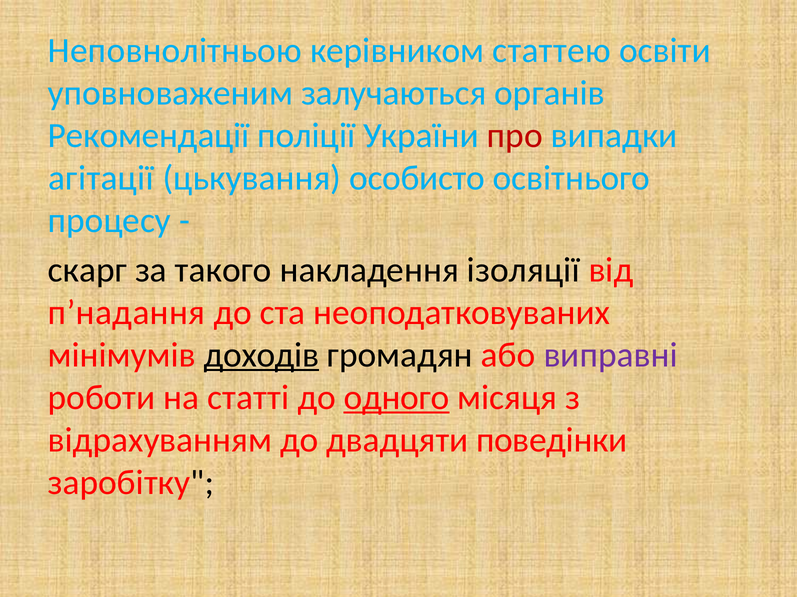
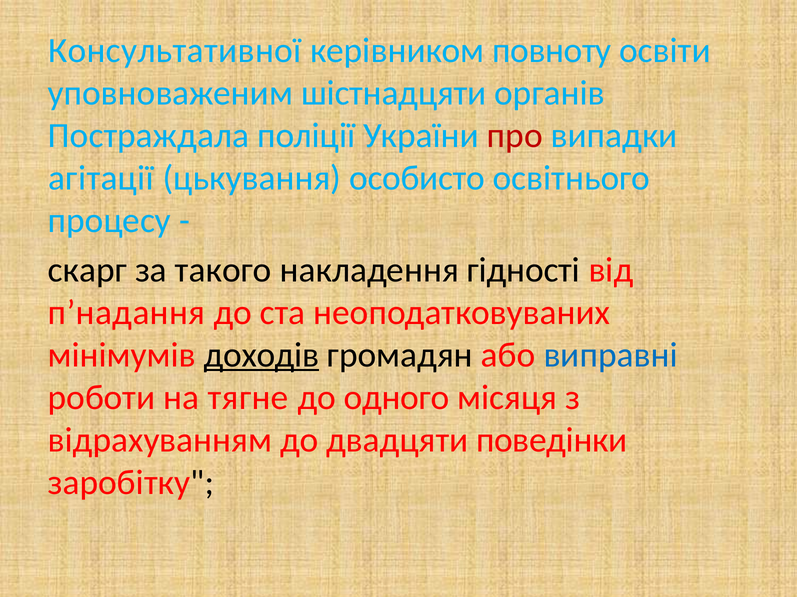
Неповнолітньою: Неповнолітньою -> Консультативної
статтею: статтею -> повноту
залучаються: залучаються -> шістнадцяти
Рекомендації: Рекомендації -> Постраждала
ізоляції: ізоляції -> гідності
виправні colour: purple -> blue
статті: статті -> тягне
одного underline: present -> none
